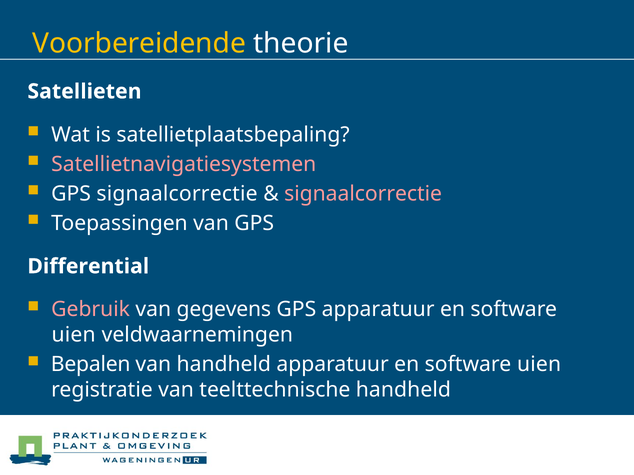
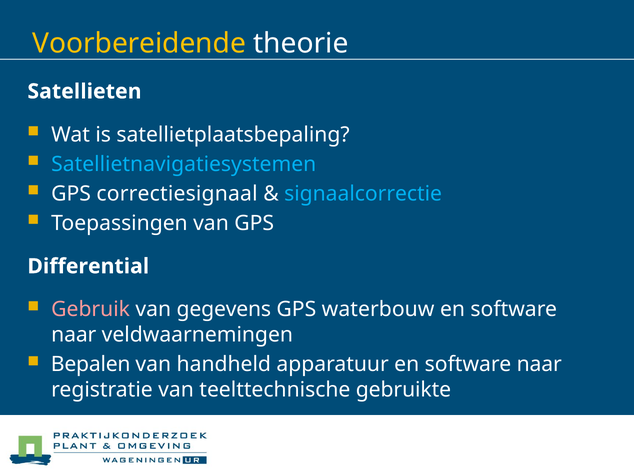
Satellietnavigatiesystemen colour: pink -> light blue
GPS signaalcorrectie: signaalcorrectie -> correctiesignaal
signaalcorrectie at (363, 194) colour: pink -> light blue
GPS apparatuur: apparatuur -> waterbouw
uien at (74, 335): uien -> naar
uien at (539, 365): uien -> naar
teelttechnische handheld: handheld -> gebruikte
